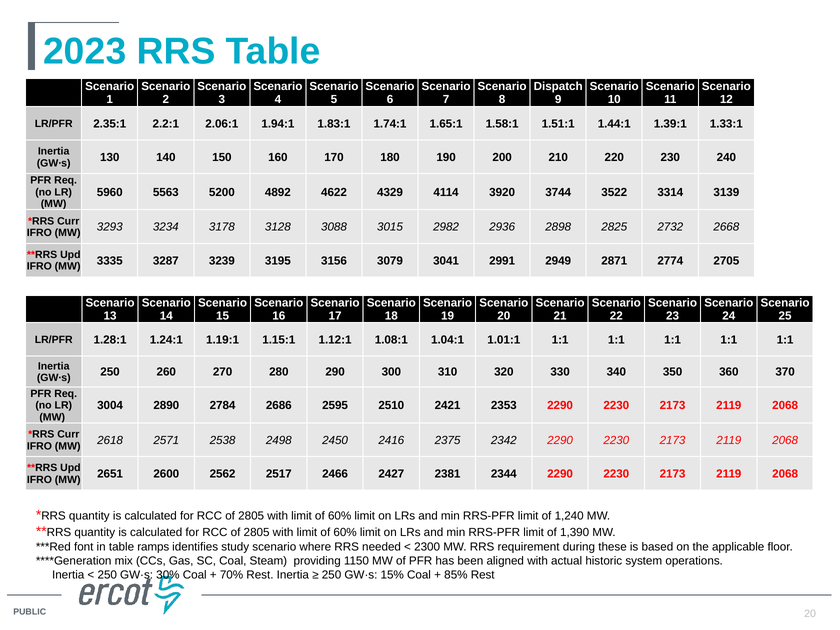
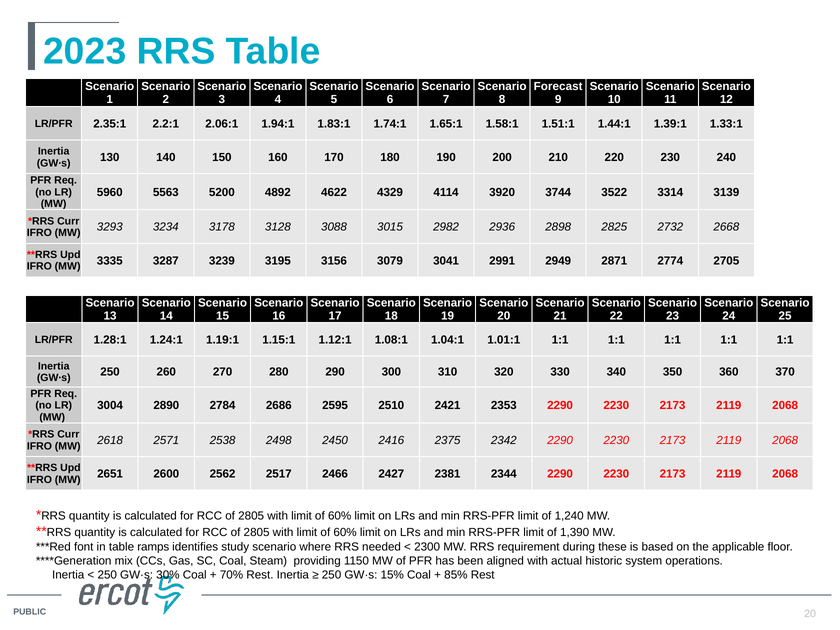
Dispatch: Dispatch -> Forecast
